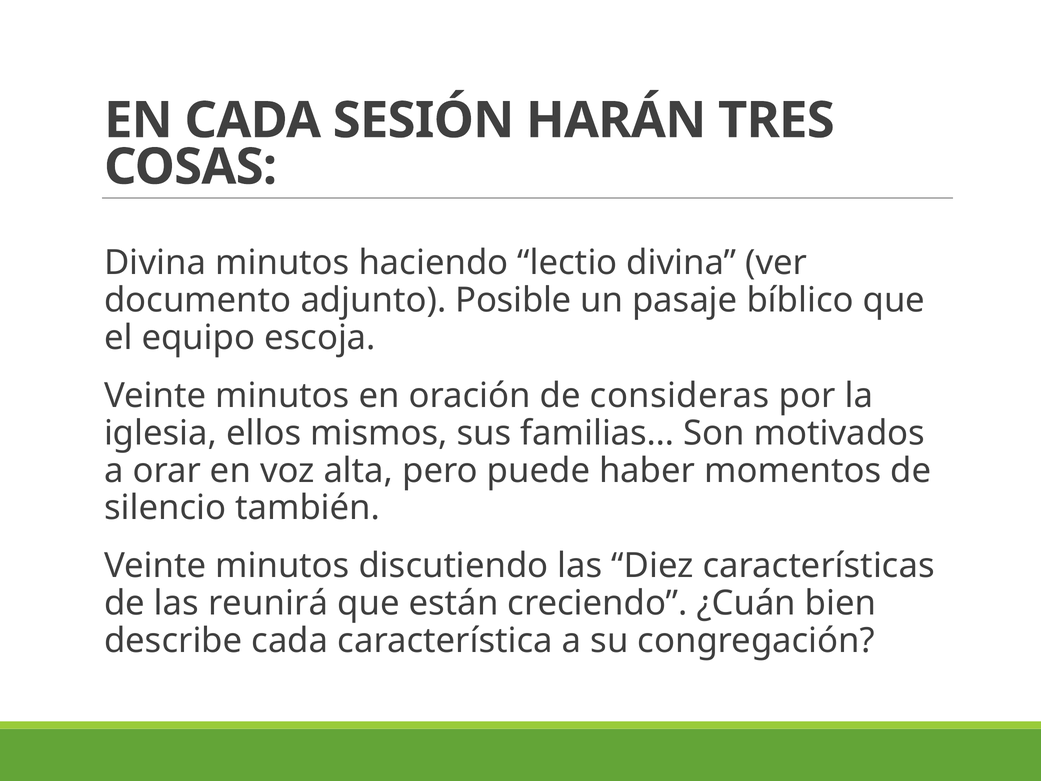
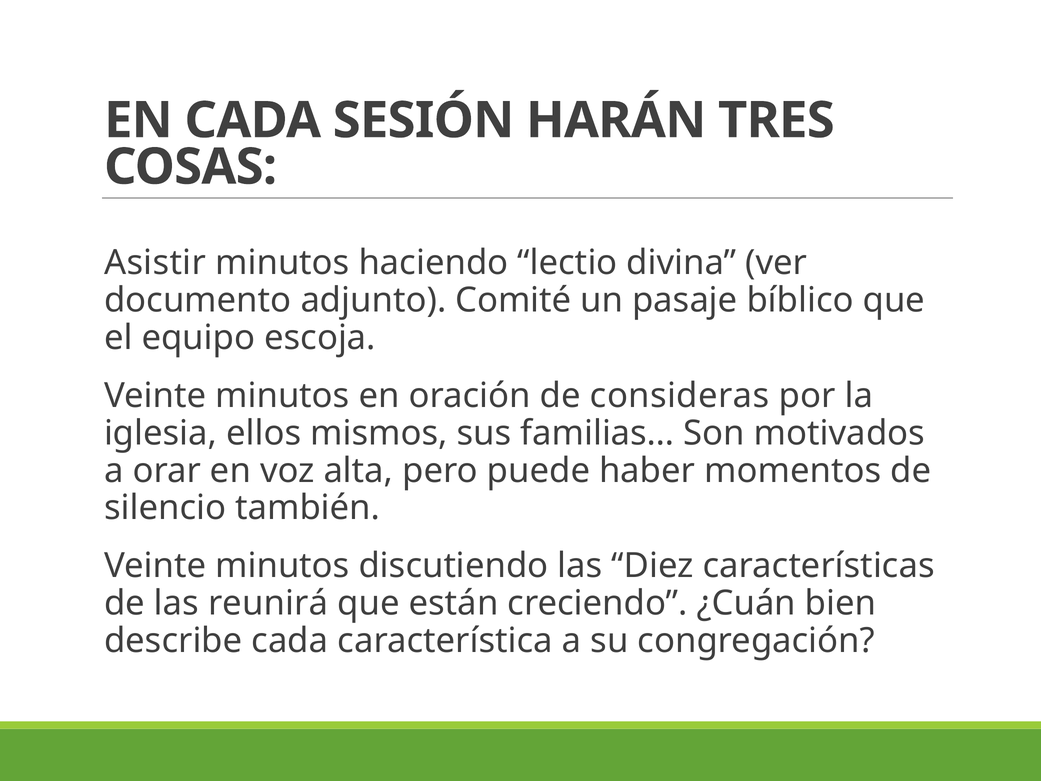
Divina at (155, 263): Divina -> Asistir
Posible: Posible -> Comité
